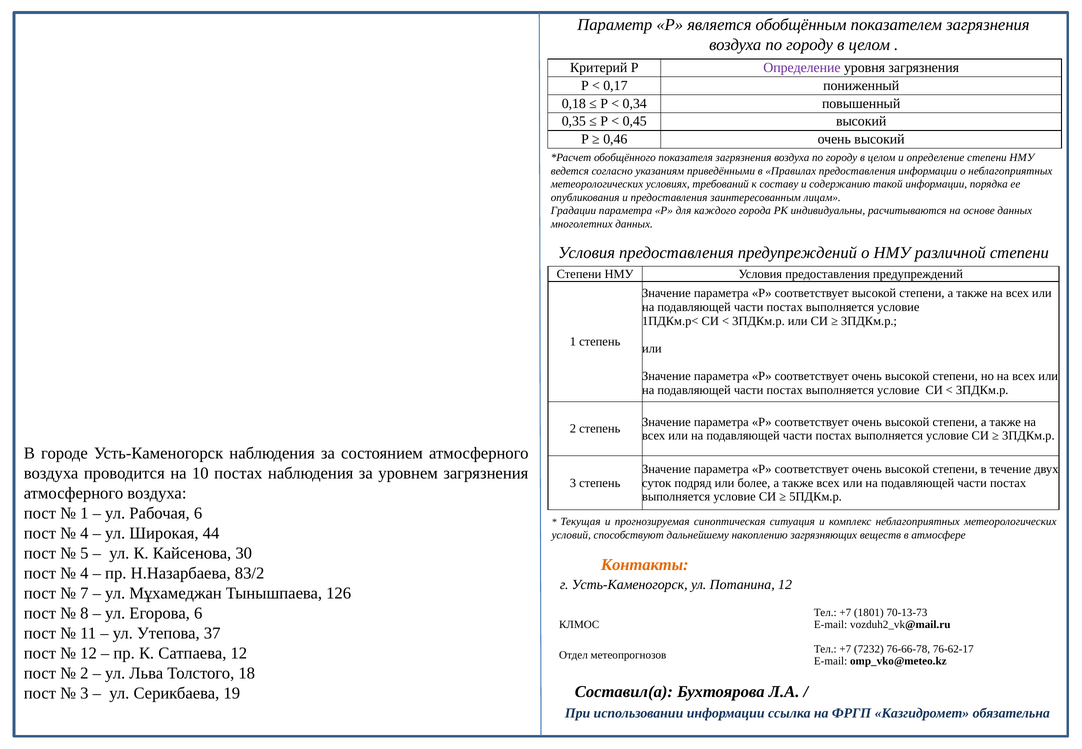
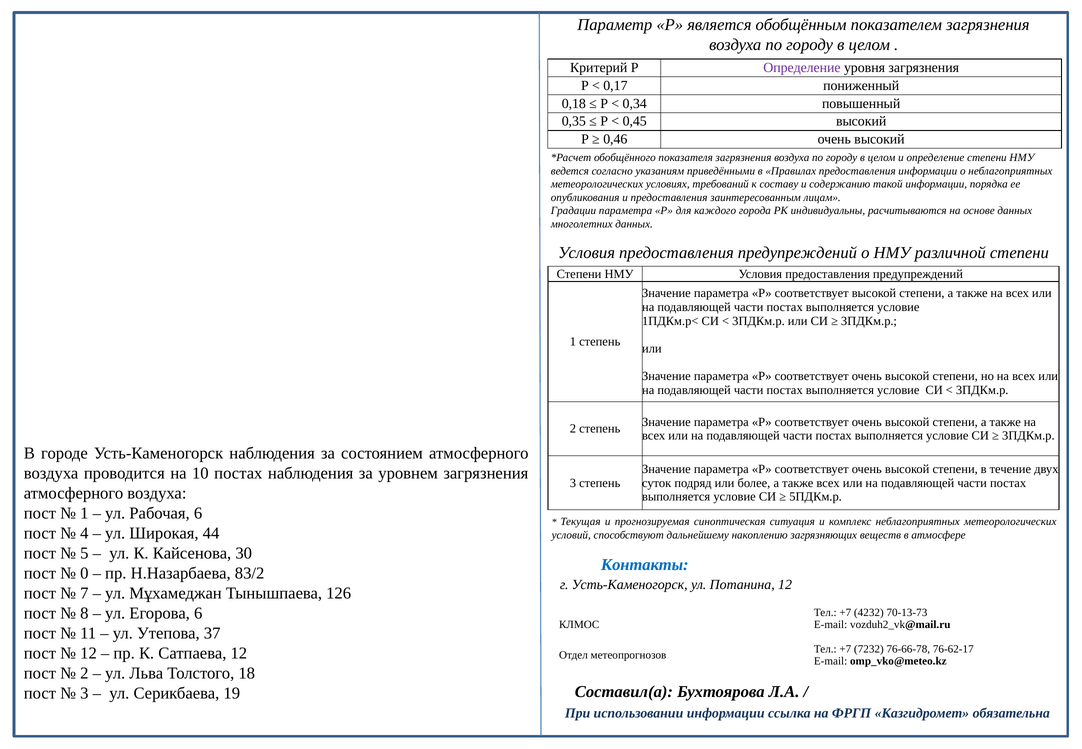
Контакты colour: orange -> blue
4 at (84, 573): 4 -> 0
1801: 1801 -> 4232
